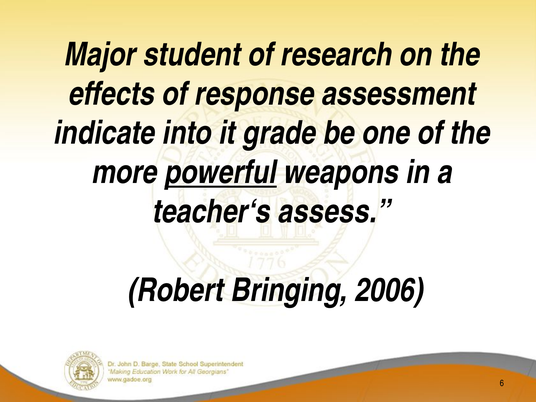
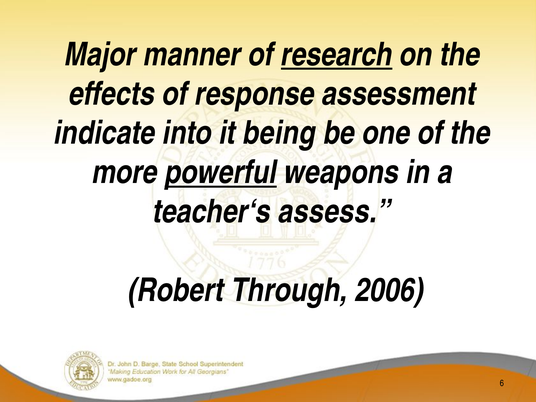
student: student -> manner
research underline: none -> present
grade: grade -> being
Bringing: Bringing -> Through
